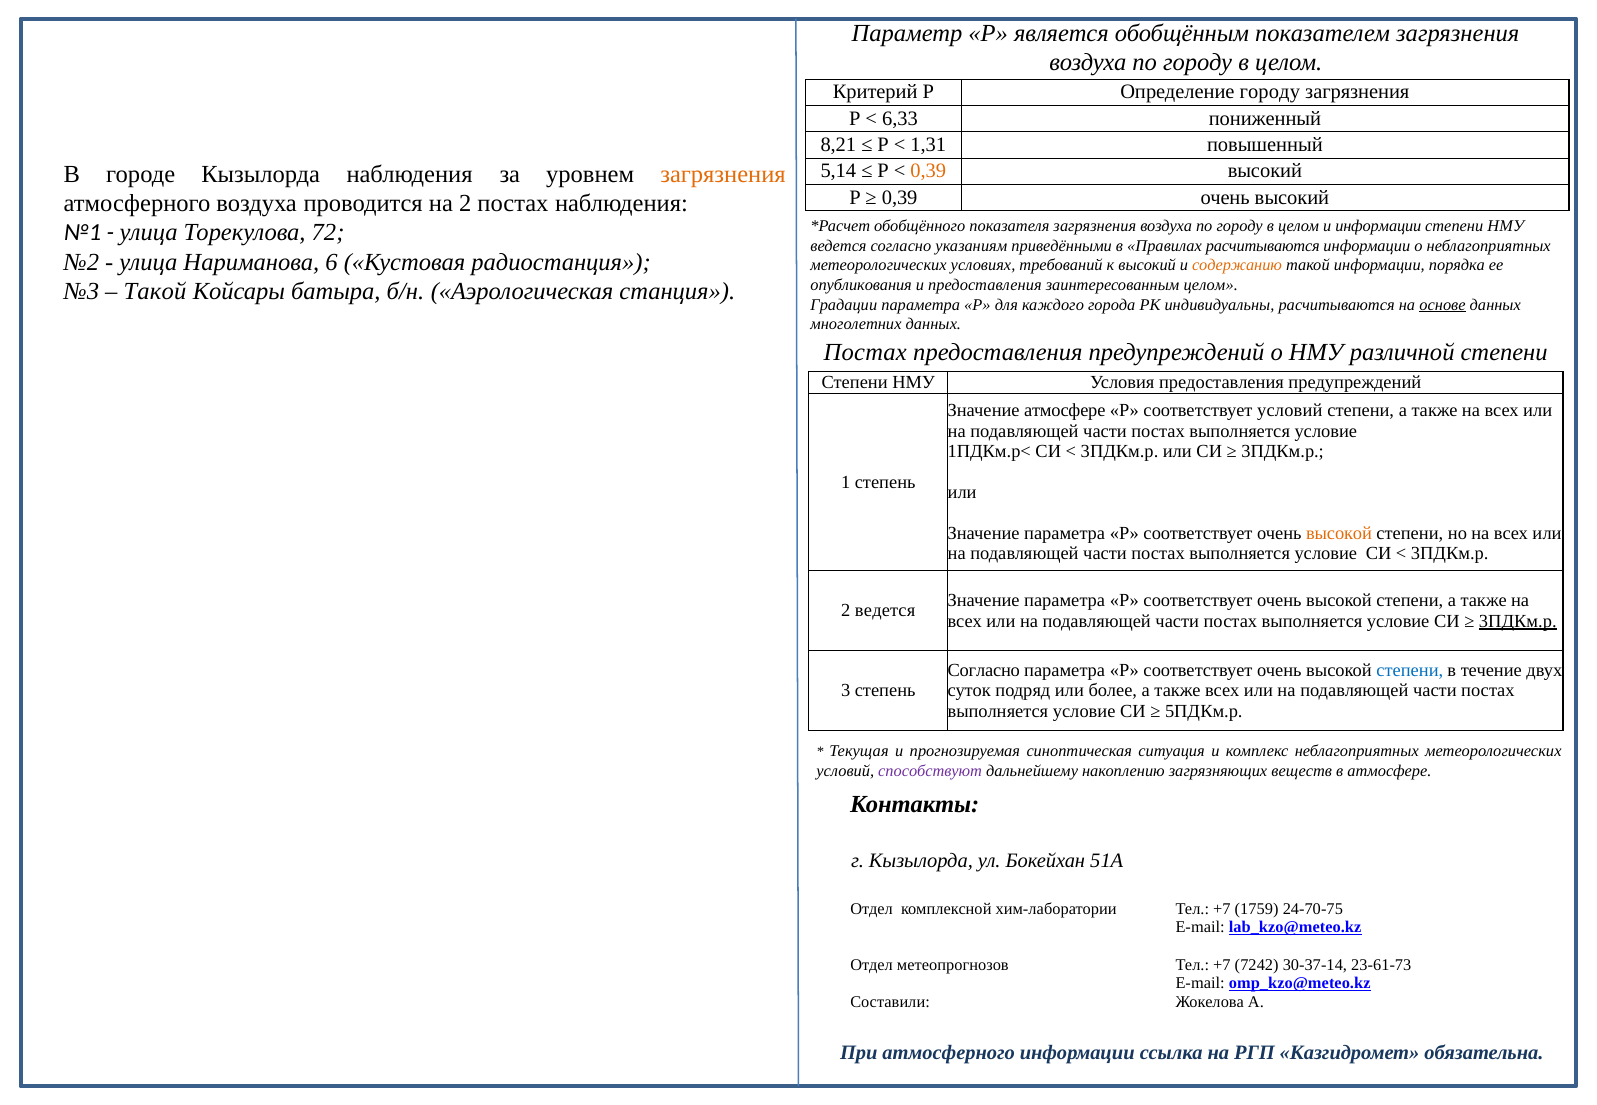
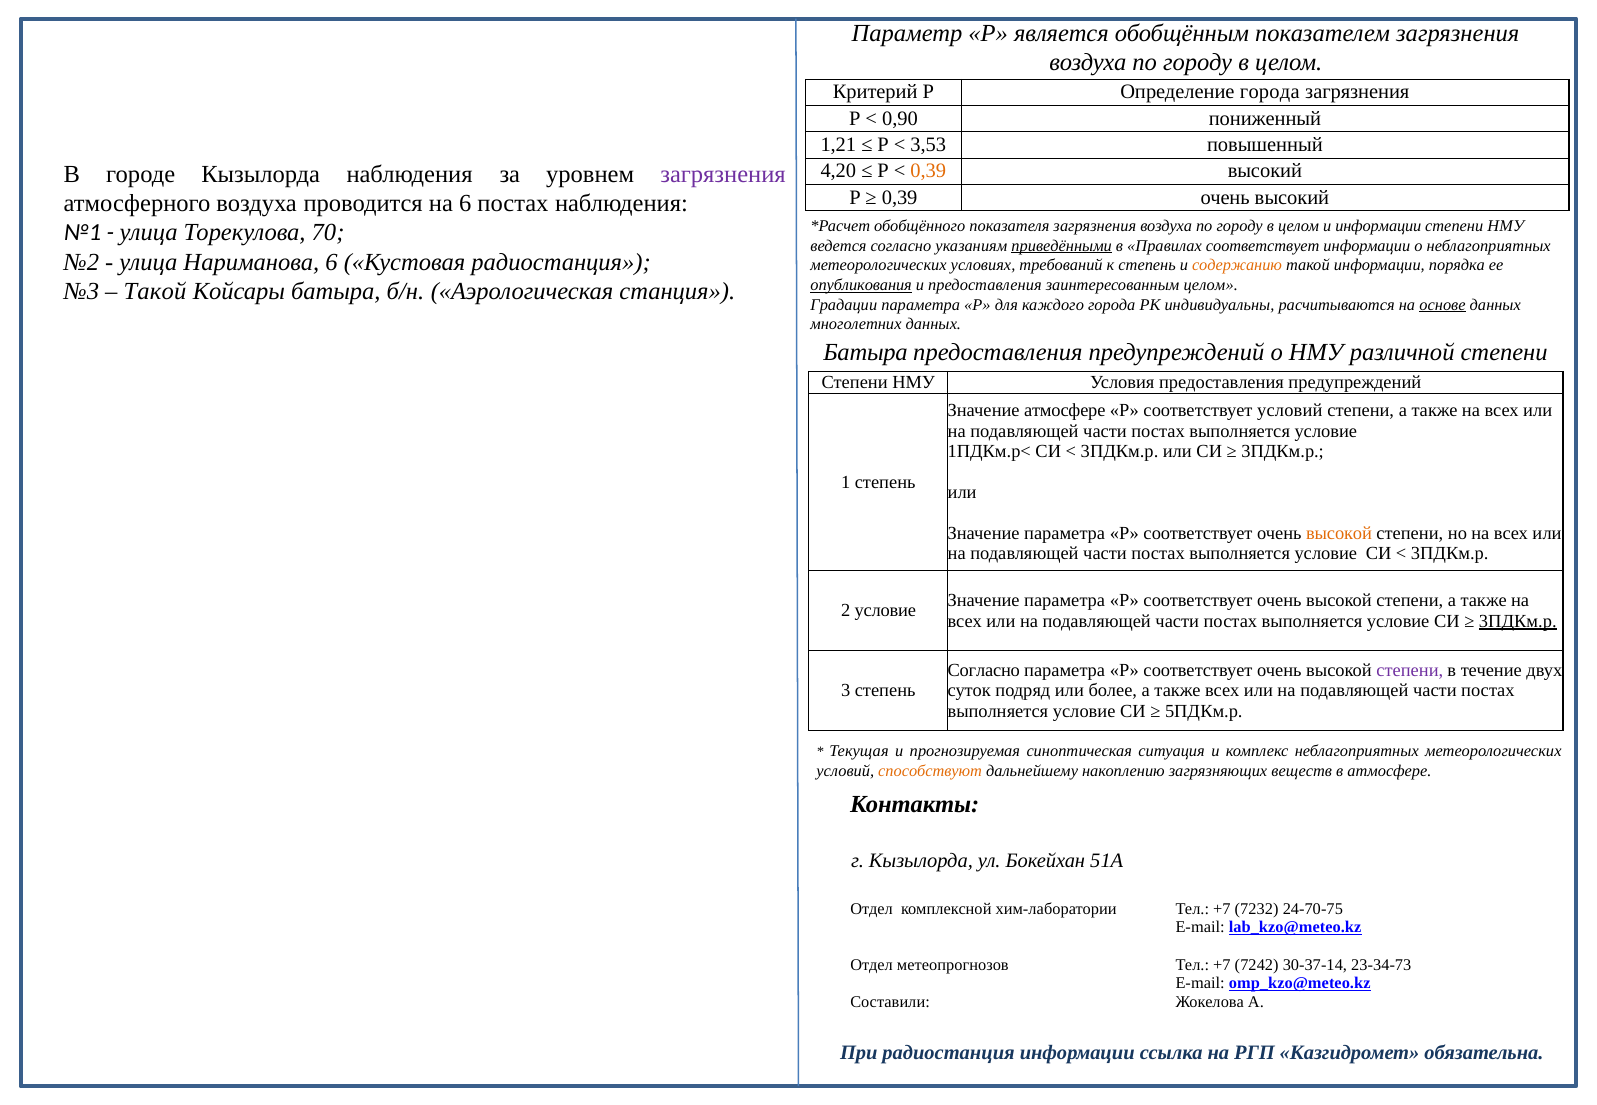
Определение городу: городу -> города
6,33: 6,33 -> 0,90
8,21: 8,21 -> 1,21
1,31: 1,31 -> 3,53
5,14: 5,14 -> 4,20
загрязнения at (723, 174) colour: orange -> purple
на 2: 2 -> 6
72: 72 -> 70
приведёнными underline: none -> present
Правилах расчитываются: расчитываются -> соответствует
к высокий: высокий -> степень
опубликования underline: none -> present
Постах at (865, 353): Постах -> Батыра
2 ведется: ведется -> условие
степени at (1410, 671) colour: blue -> purple
способствуют colour: purple -> orange
1759: 1759 -> 7232
23-61-73: 23-61-73 -> 23-34-73
При атмосферного: атмосферного -> радиостанция
